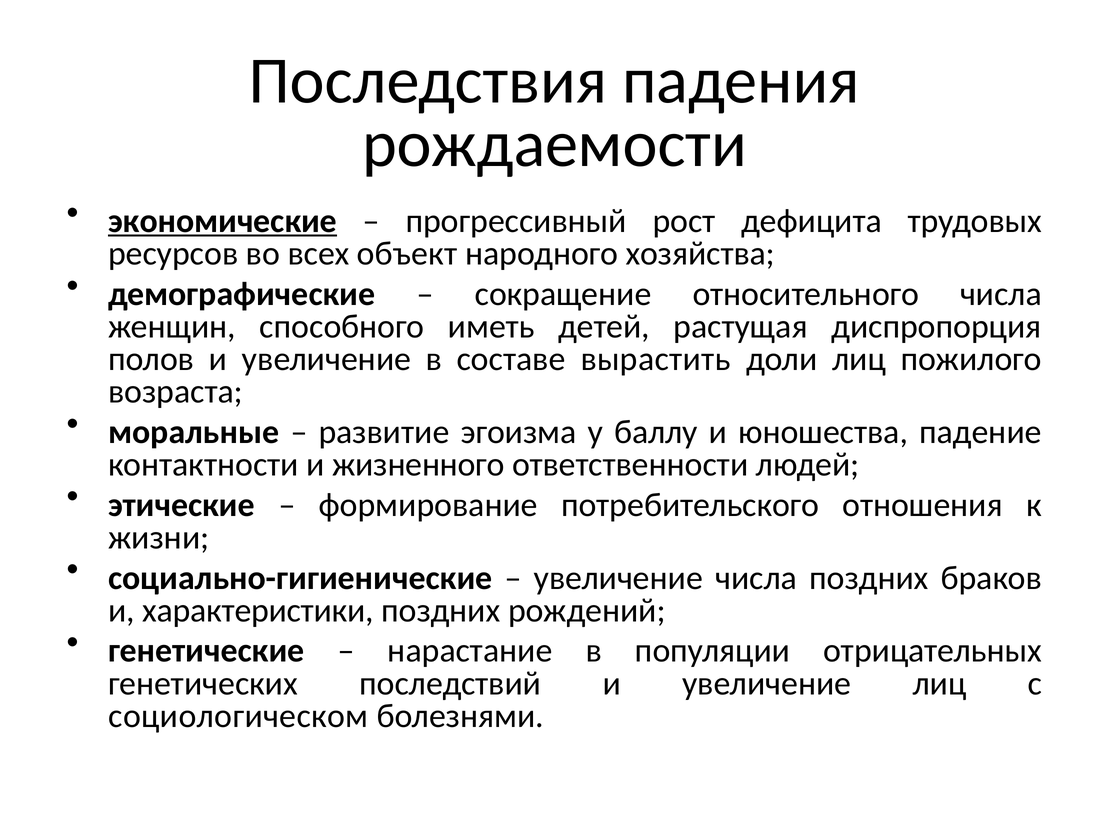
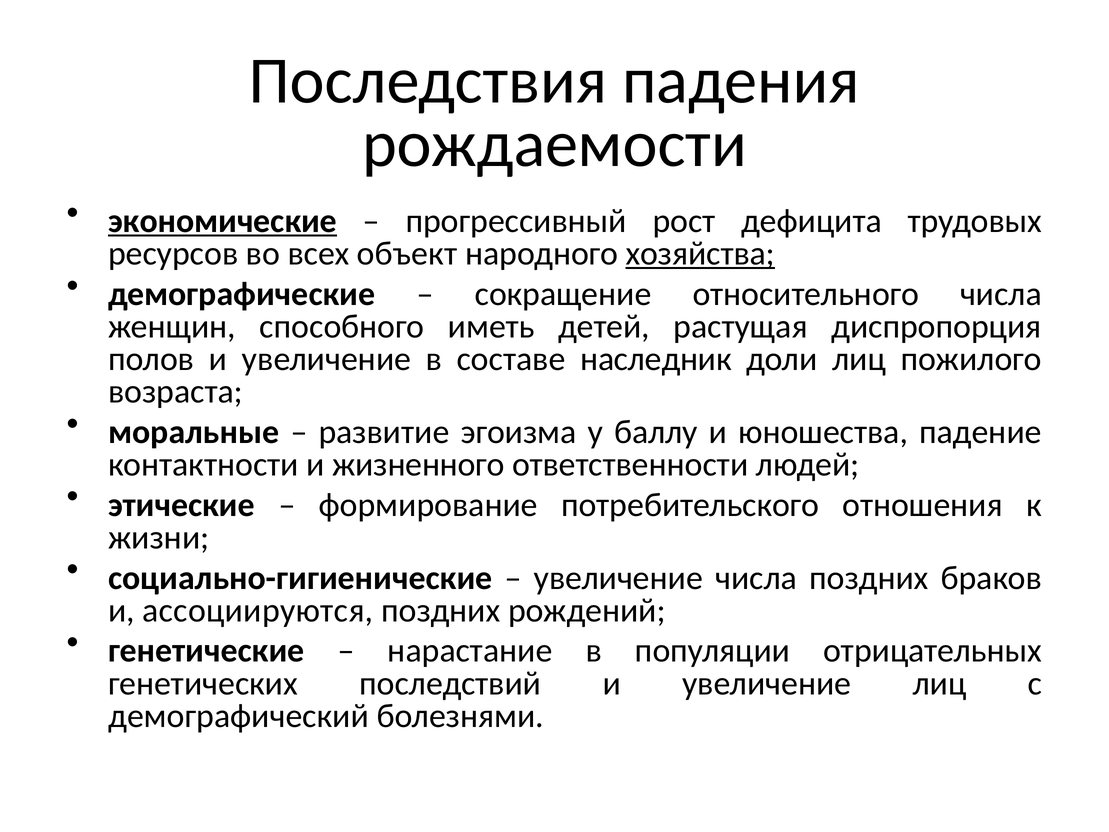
хозяйства underline: none -> present
вырастить: вырастить -> наследник
характеристики: характеристики -> ассоциируются
социологическом: социологическом -> демографический
